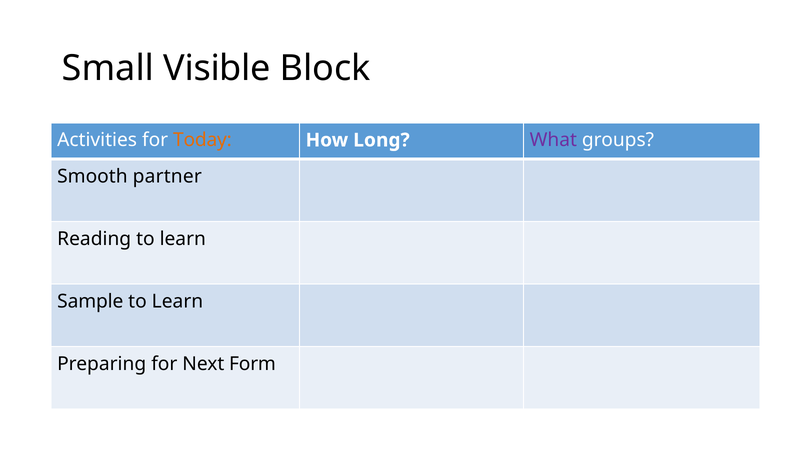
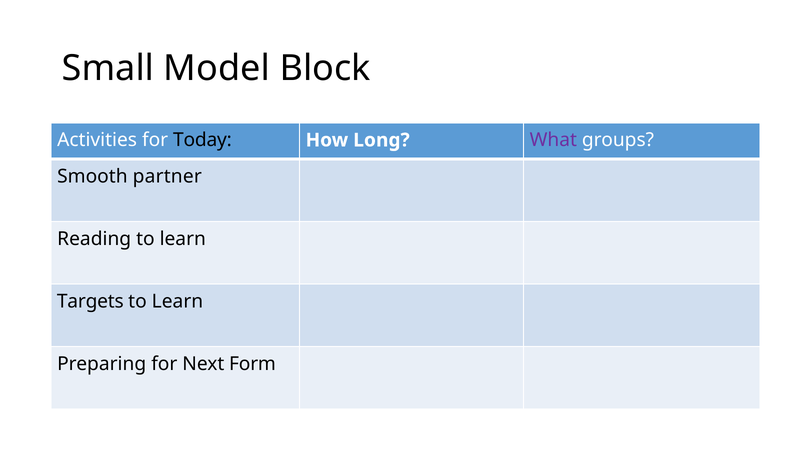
Visible: Visible -> Model
Today colour: orange -> black
Sample: Sample -> Targets
